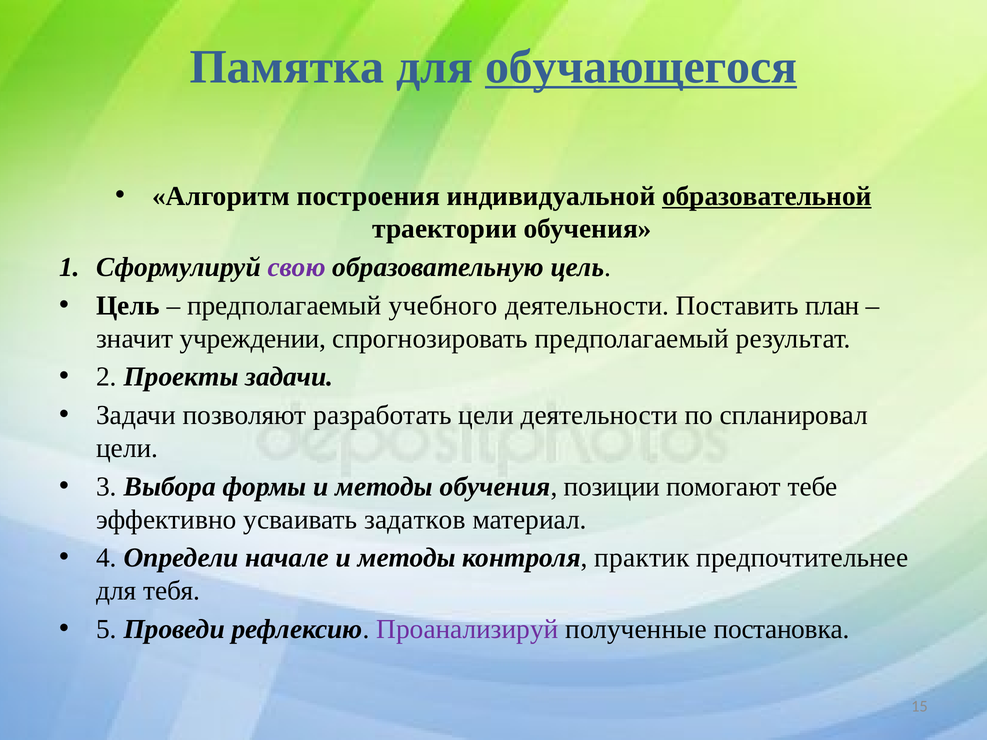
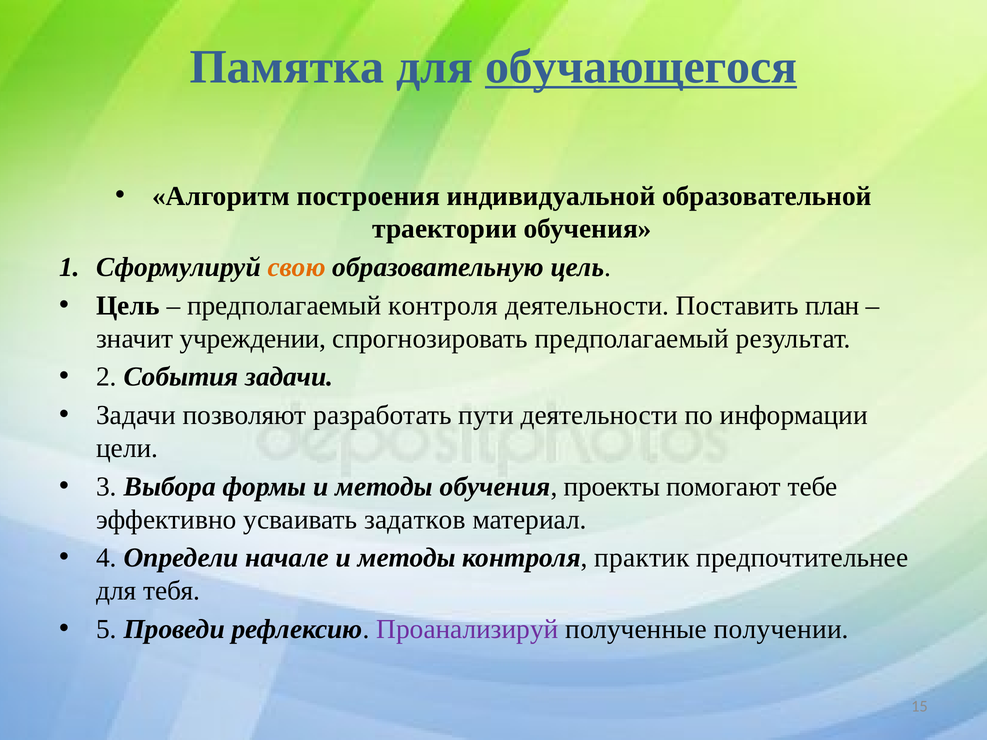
образовательной underline: present -> none
свою colour: purple -> orange
предполагаемый учебного: учебного -> контроля
Проекты: Проекты -> События
разработать цели: цели -> пути
спланировал: спланировал -> информации
позиции: позиции -> проекты
постановка: постановка -> получении
